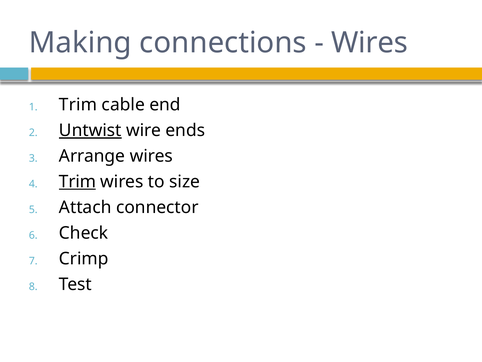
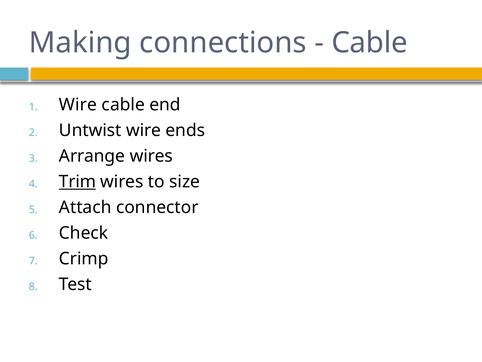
Wires at (369, 43): Wires -> Cable
Trim at (78, 105): Trim -> Wire
Untwist underline: present -> none
